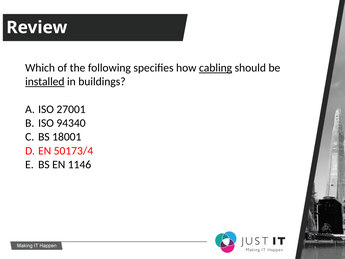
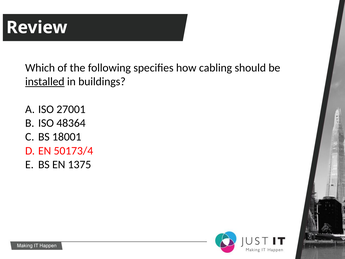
cabling underline: present -> none
94340: 94340 -> 48364
1146: 1146 -> 1375
